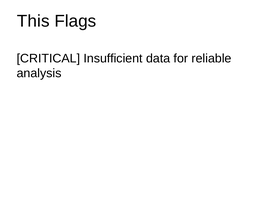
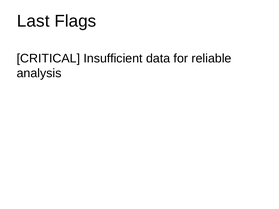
This: This -> Last
